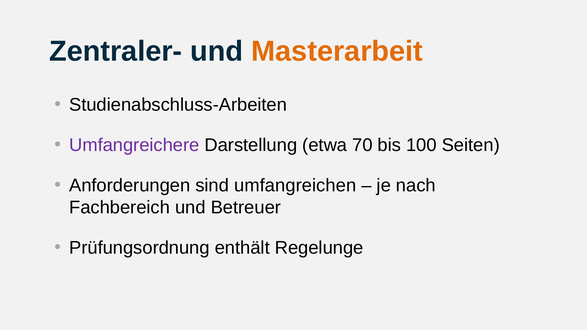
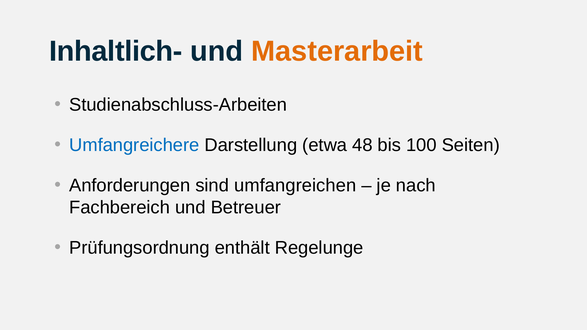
Zentraler-: Zentraler- -> Inhaltlich-
Umfangreichere colour: purple -> blue
70: 70 -> 48
